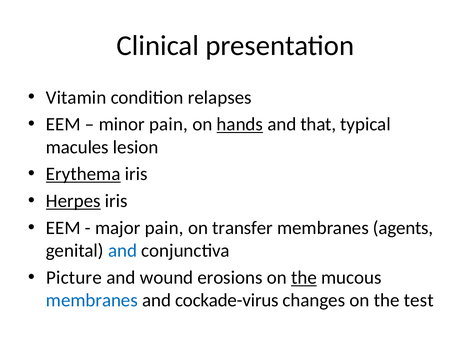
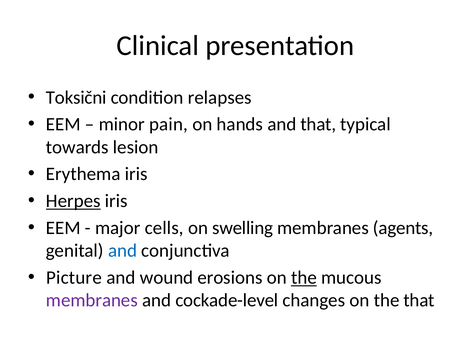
Vitamin: Vitamin -> Toksični
hands underline: present -> none
macules: macules -> towards
Erythema underline: present -> none
major pain: pain -> cells
transfer: transfer -> swelling
membranes at (92, 301) colour: blue -> purple
cockade-virus: cockade-virus -> cockade-level
the test: test -> that
